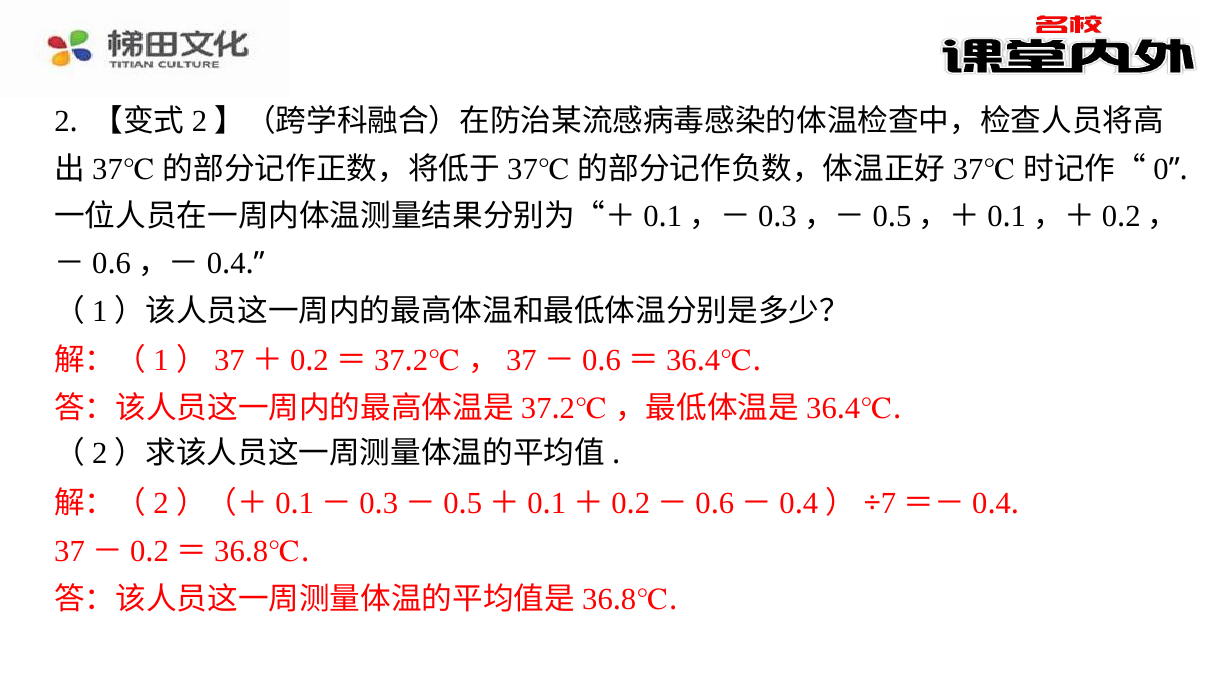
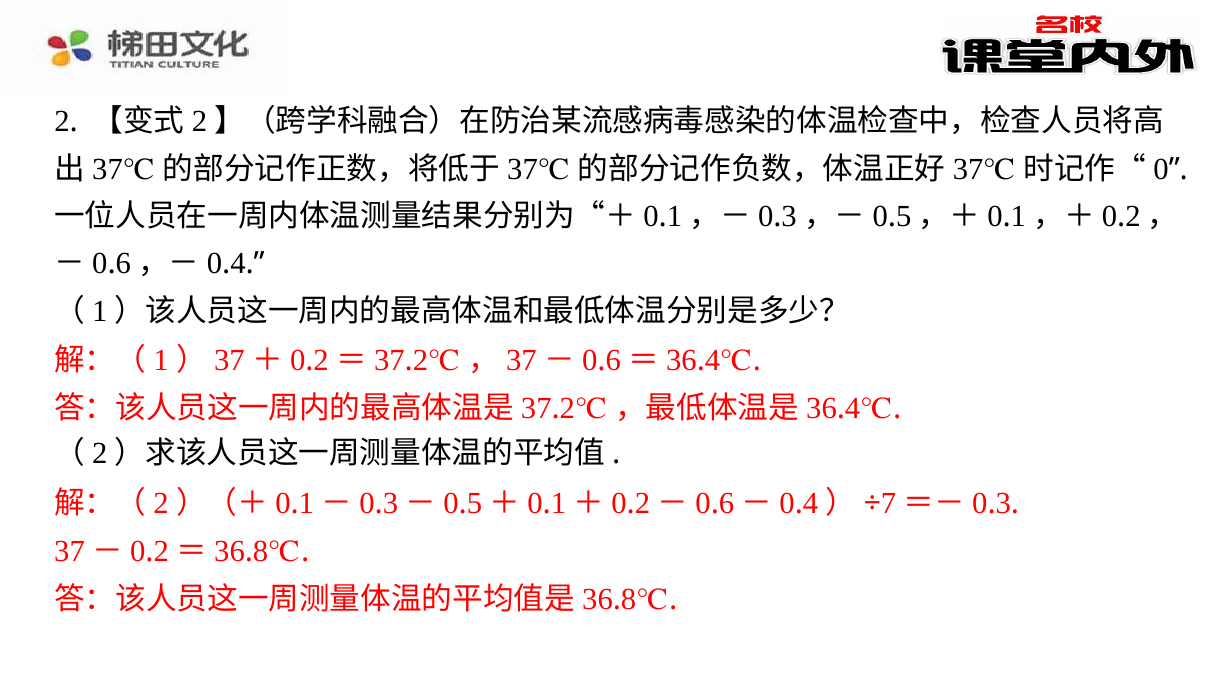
4 at (1003, 504): 4 -> 3
